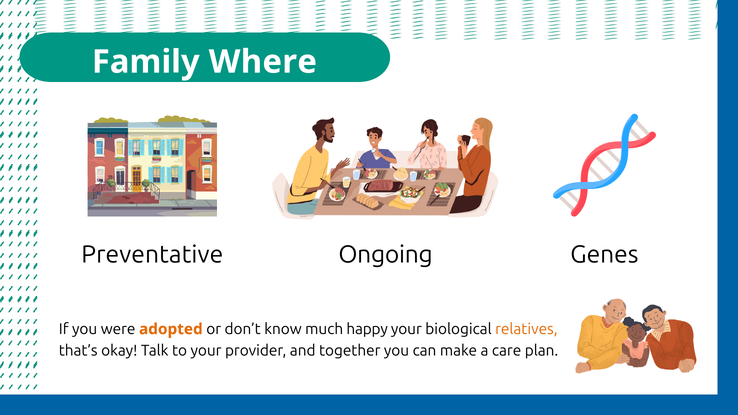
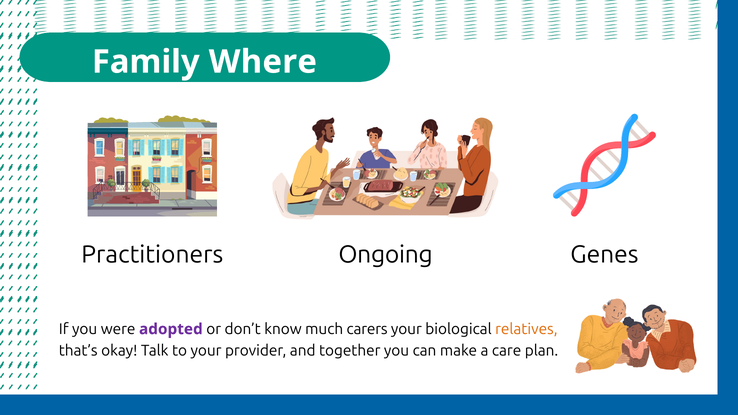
Preventative: Preventative -> Practitioners
adopted colour: orange -> purple
happy: happy -> carers
